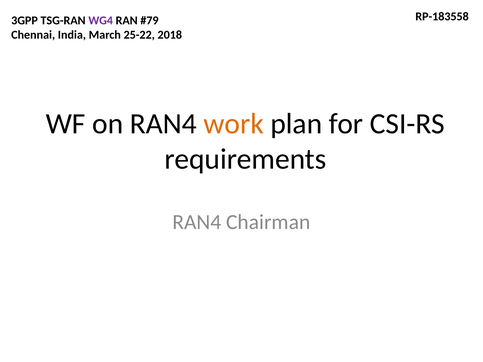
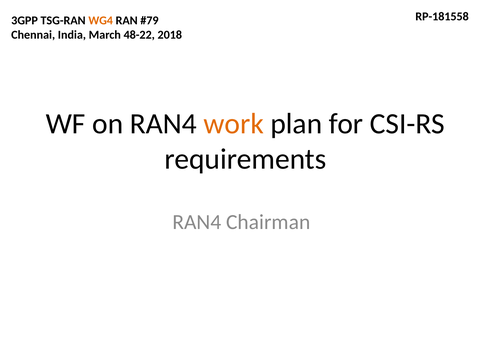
RP-183558: RP-183558 -> RP-181558
WG4 colour: purple -> orange
25-22: 25-22 -> 48-22
